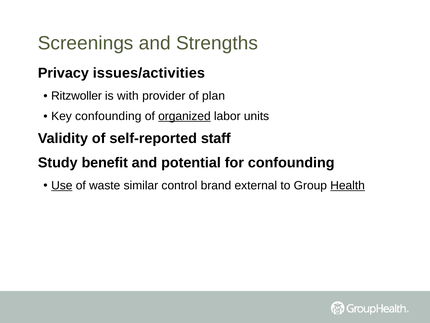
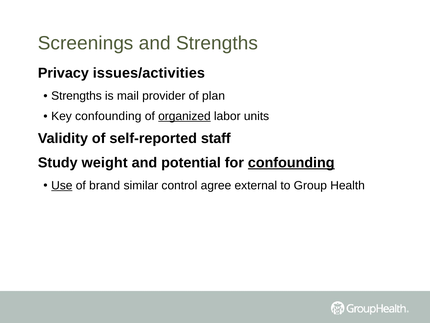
Ritzwoller at (77, 96): Ritzwoller -> Strengths
with: with -> mail
benefit: benefit -> weight
confounding at (291, 162) underline: none -> present
waste: waste -> brand
brand: brand -> agree
Health underline: present -> none
